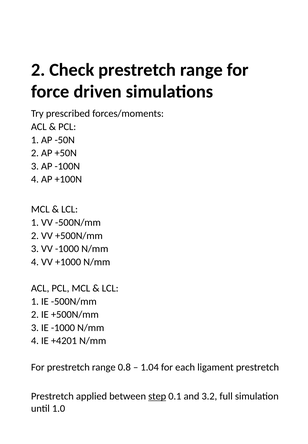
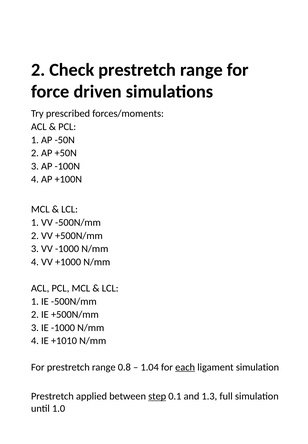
+4201: +4201 -> +1010
each underline: none -> present
ligament prestretch: prestretch -> simulation
3.2: 3.2 -> 1.3
